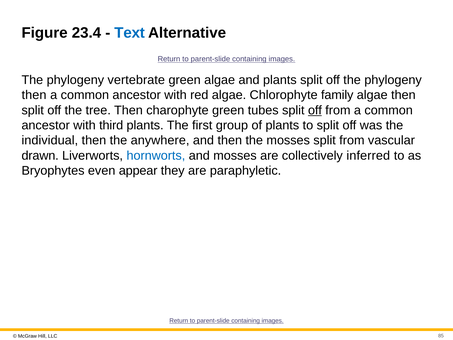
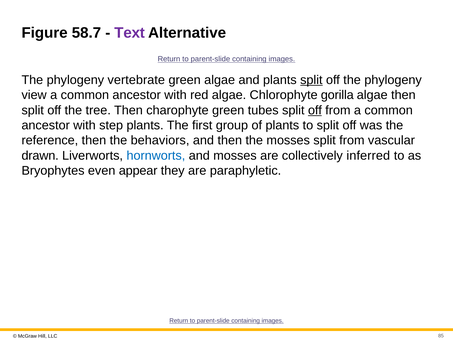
23.4: 23.4 -> 58.7
Text colour: blue -> purple
split at (311, 80) underline: none -> present
then at (34, 95): then -> view
family: family -> gorilla
third: third -> step
individual: individual -> reference
anywhere: anywhere -> behaviors
